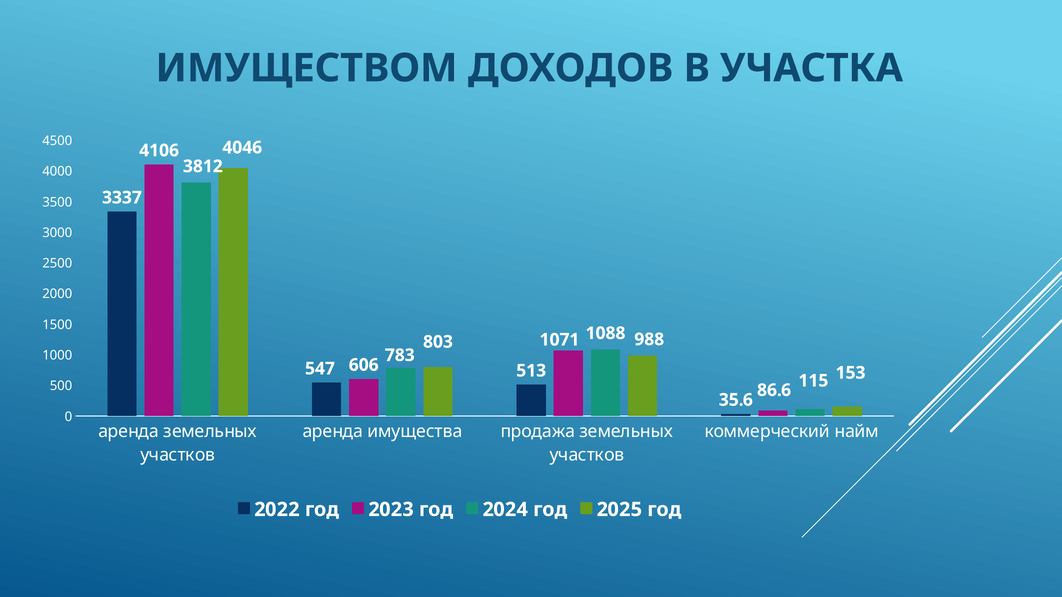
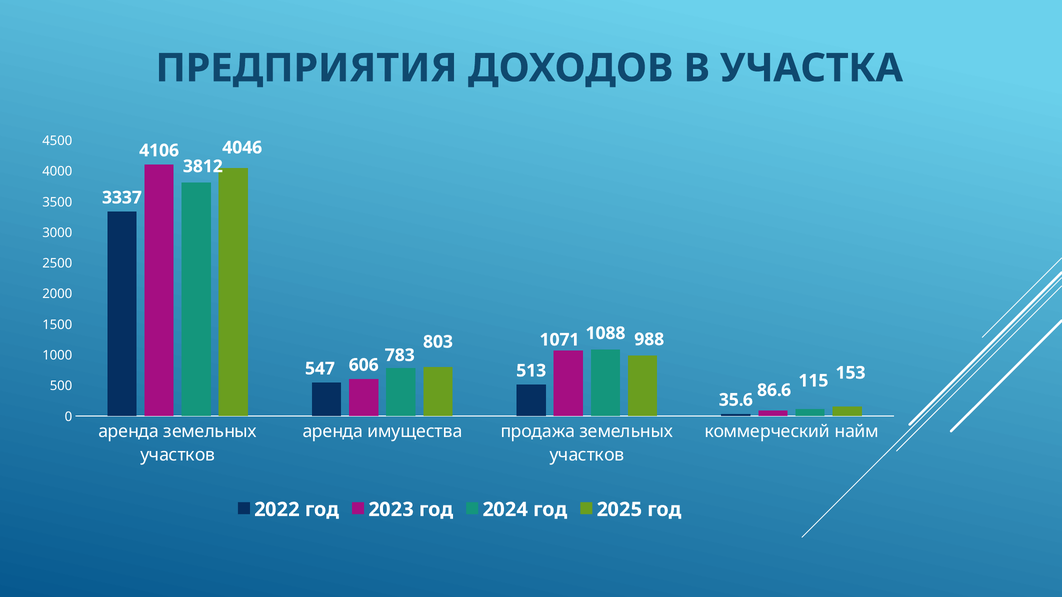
ИМУЩЕСТВОМ: ИМУЩЕСТВОМ -> ПРЕДПРИЯТИЯ
